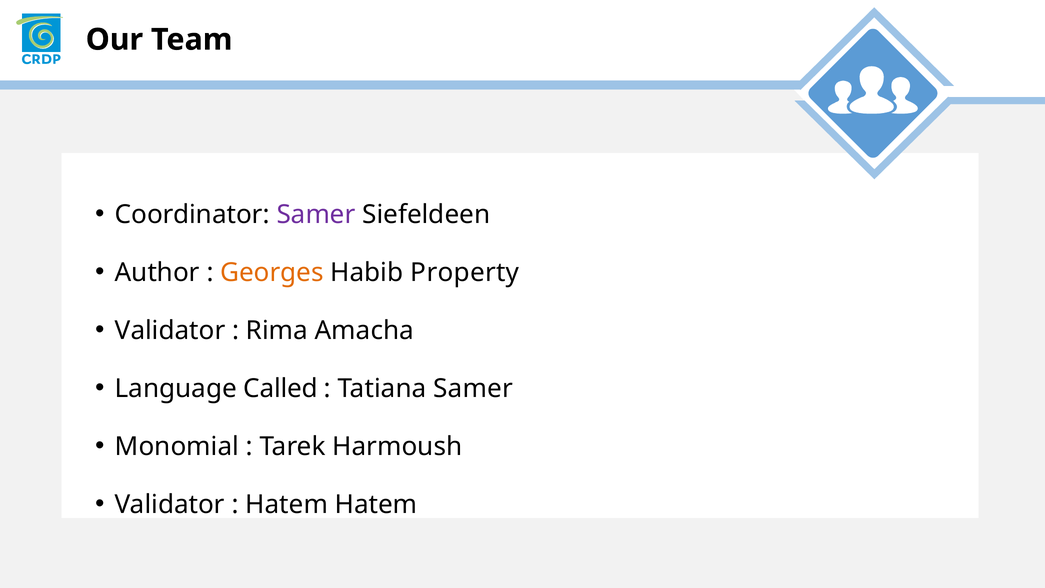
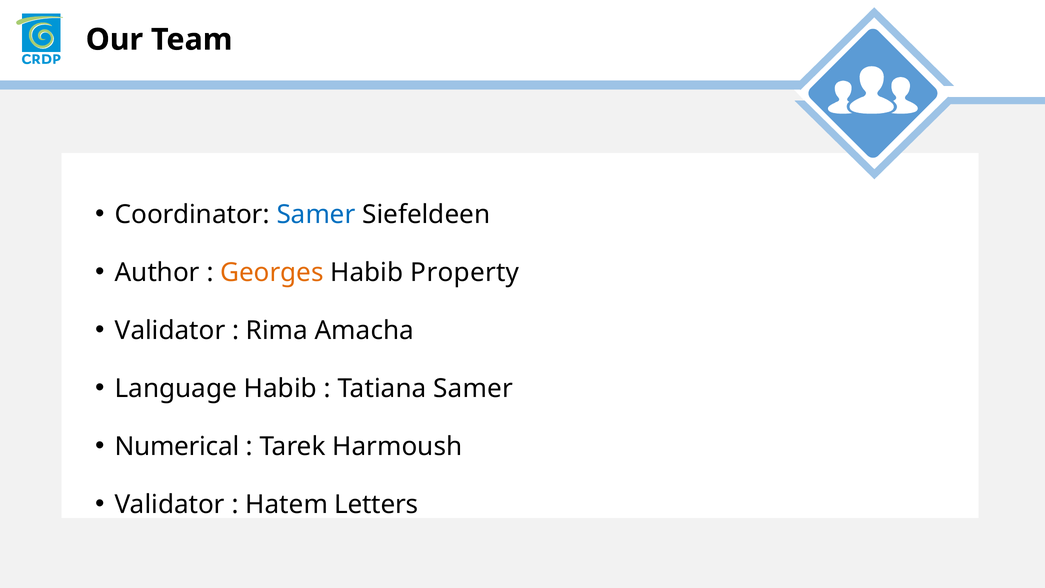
Samer at (316, 215) colour: purple -> blue
Language Called: Called -> Habib
Monomial: Monomial -> Numerical
Hatem Hatem: Hatem -> Letters
